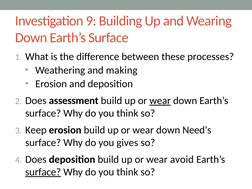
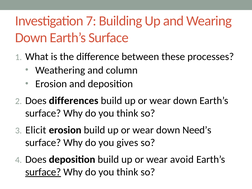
9: 9 -> 7
making: making -> column
assessment: assessment -> differences
wear at (160, 101) underline: present -> none
Keep: Keep -> Elicit
